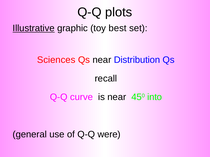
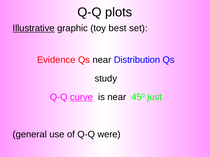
Sciences: Sciences -> Evidence
recall: recall -> study
curve underline: none -> present
into: into -> just
